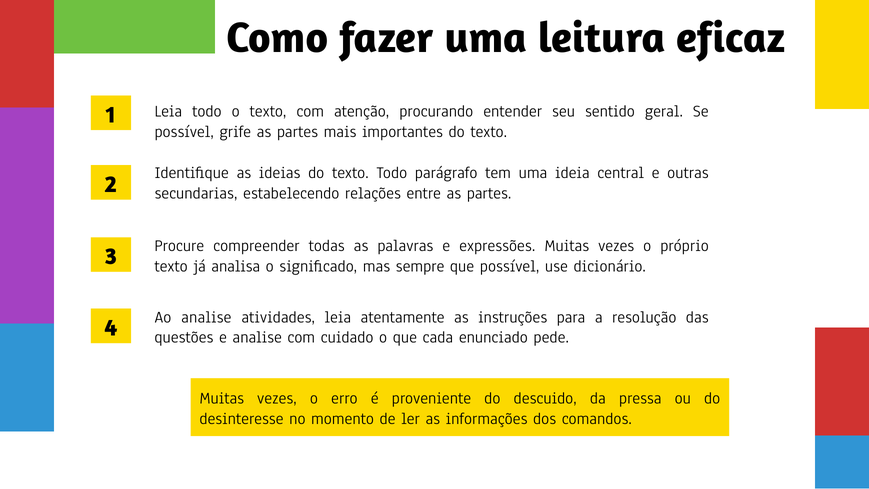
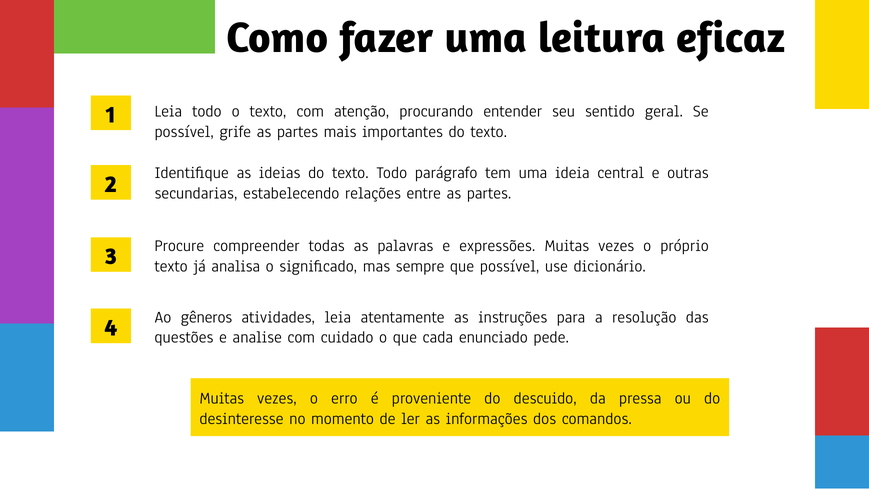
Ao analise: analise -> gêneros
